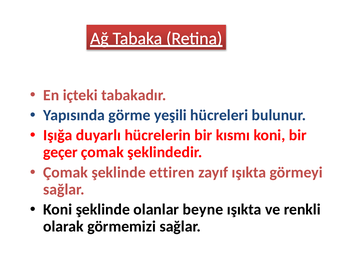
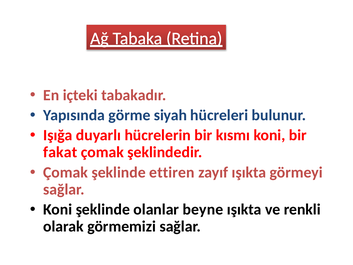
yeşili: yeşili -> siyah
geçer: geçer -> fakat
